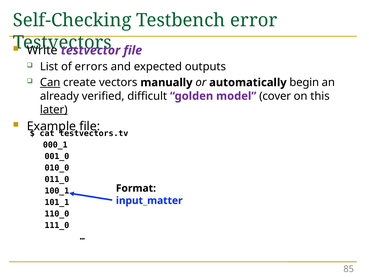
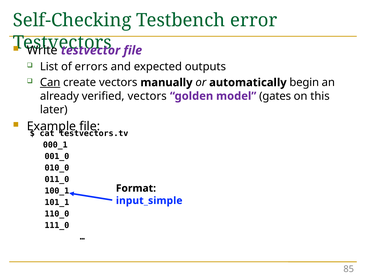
verified difficult: difficult -> vectors
cover: cover -> gates
later underline: present -> none
input_matter: input_matter -> input_simple
